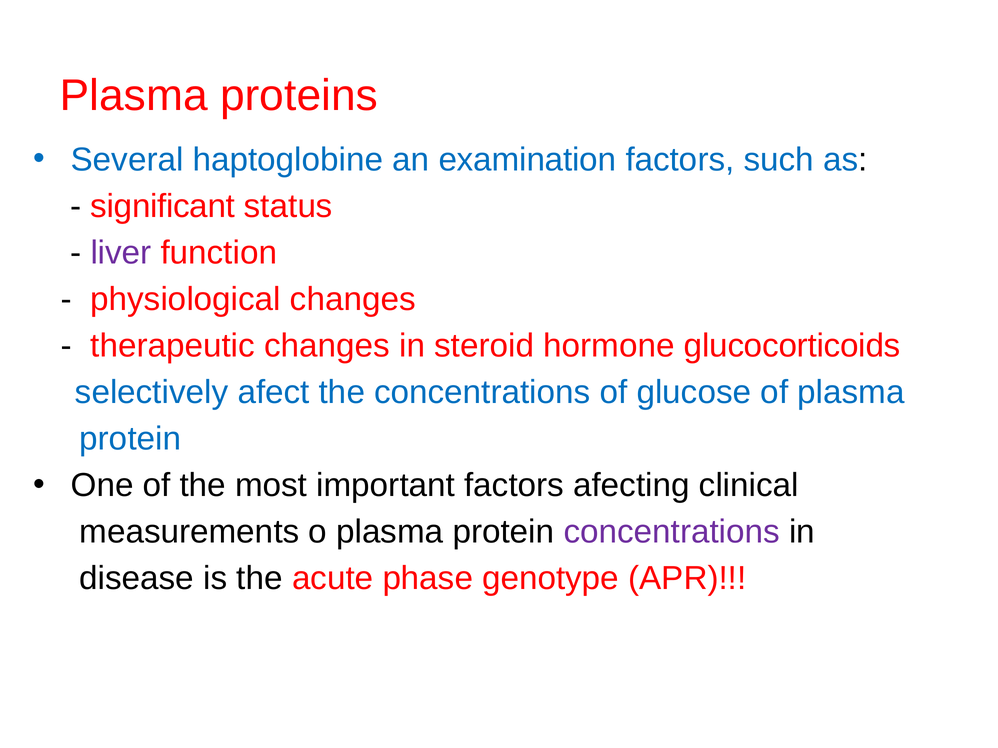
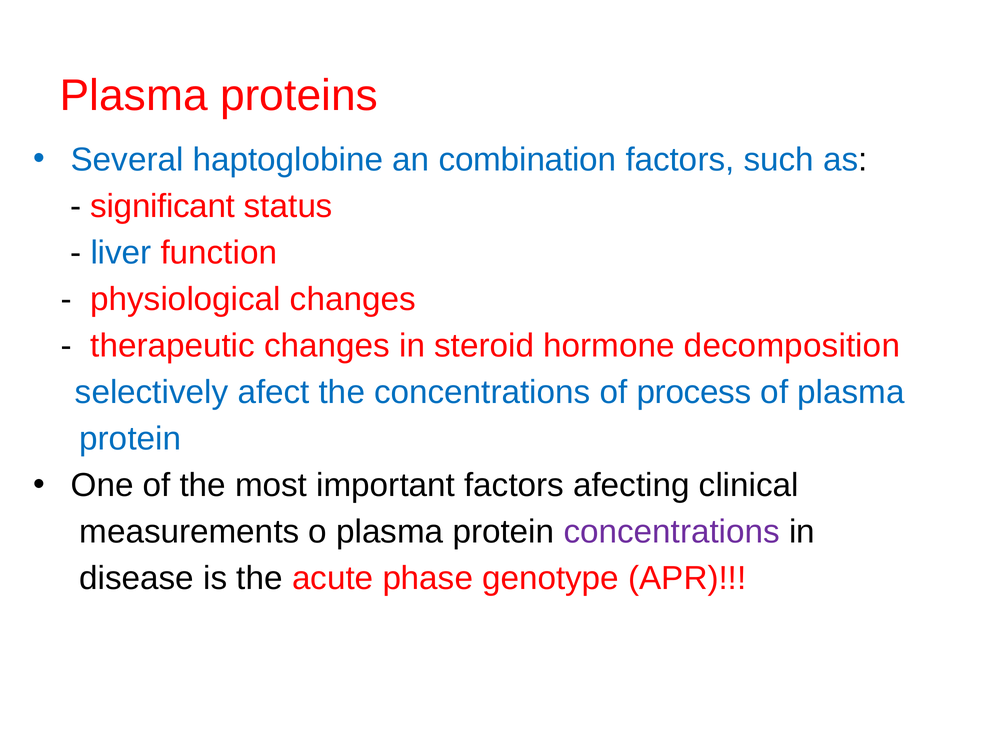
examination: examination -> combination
liver colour: purple -> blue
glucocorticoids: glucocorticoids -> decomposition
glucose: glucose -> process
